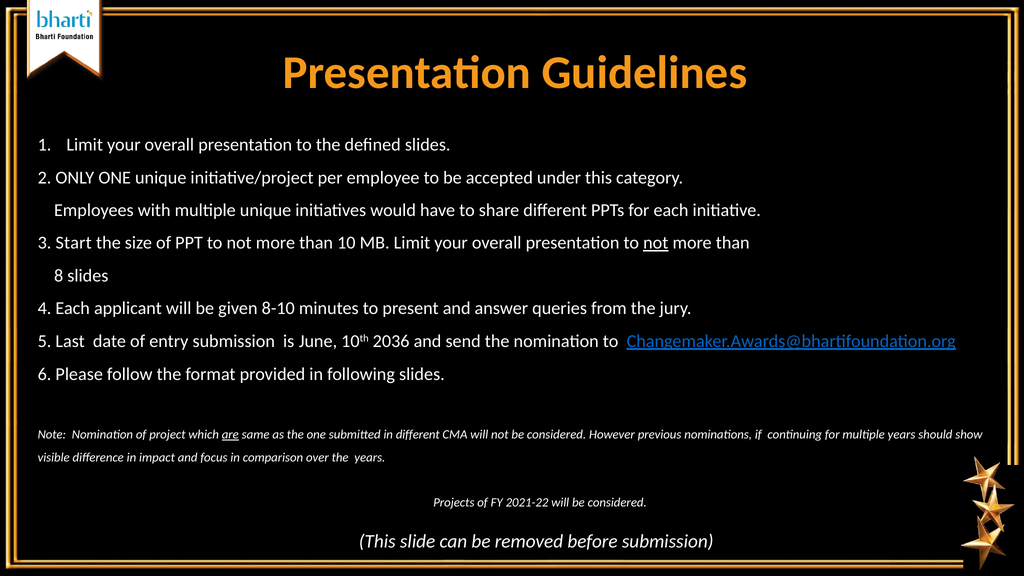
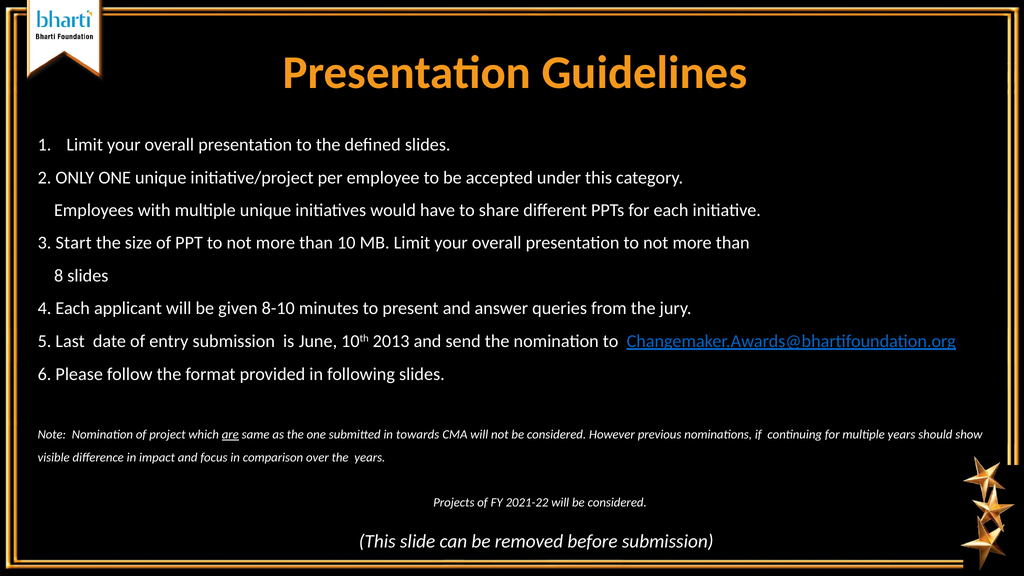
not at (656, 243) underline: present -> none
2036: 2036 -> 2013
in different: different -> towards
